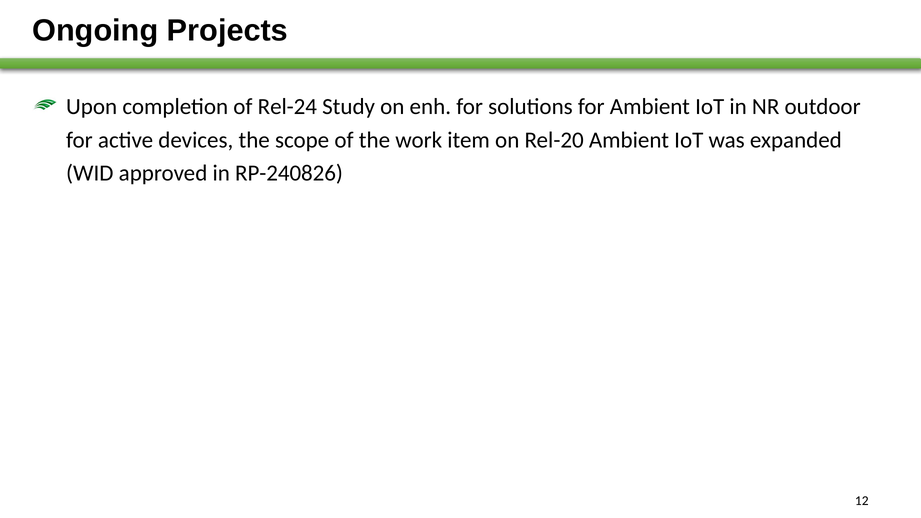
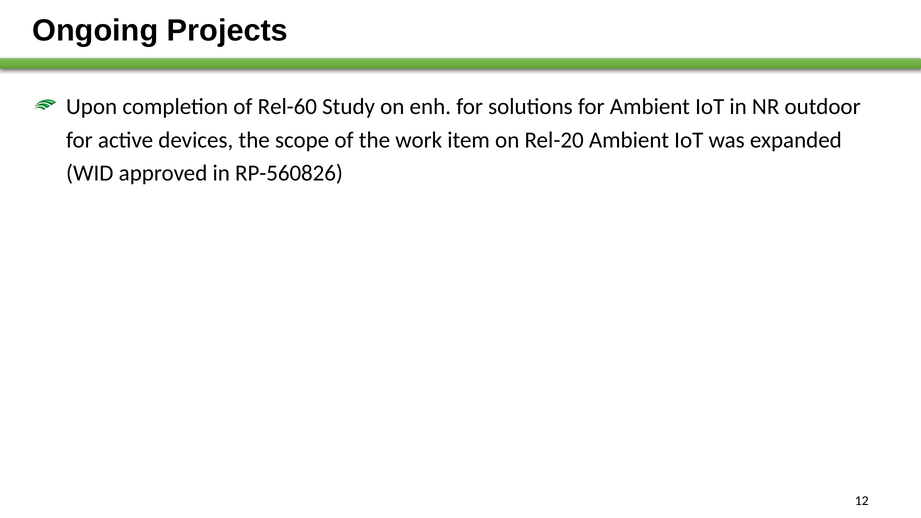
Rel-24: Rel-24 -> Rel-60
RP-240826: RP-240826 -> RP-560826
